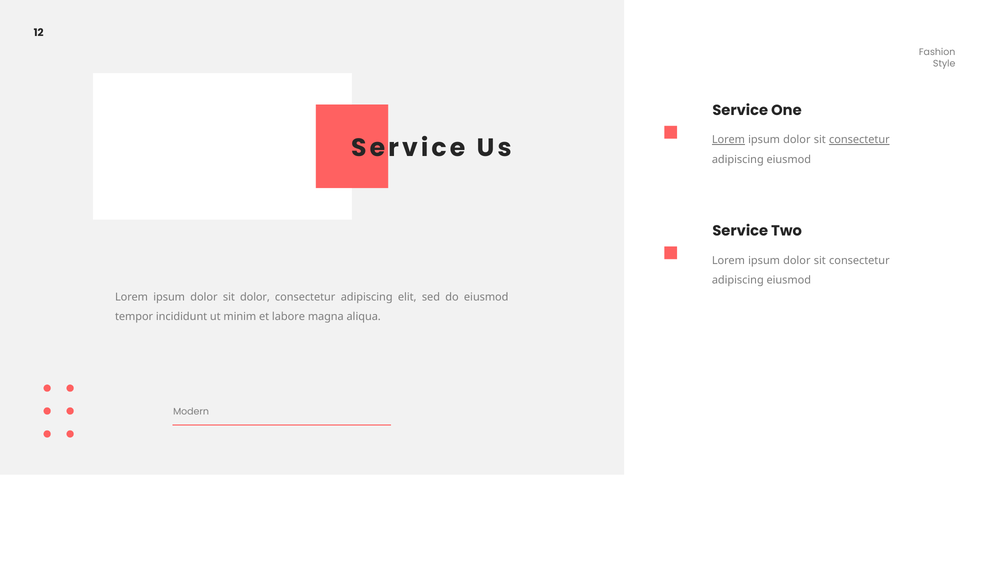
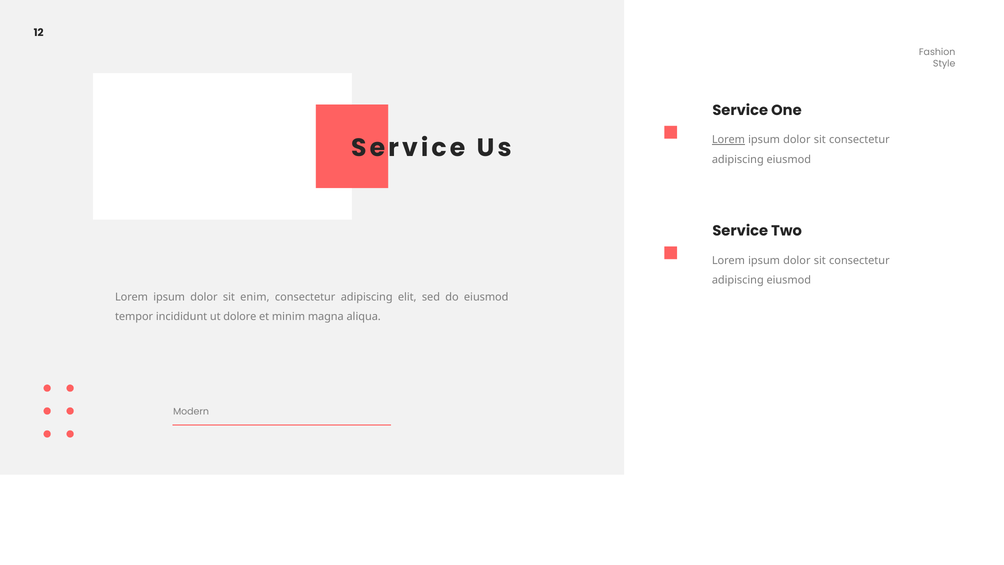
consectetur at (859, 140) underline: present -> none
sit dolor: dolor -> enim
minim: minim -> dolore
labore: labore -> minim
